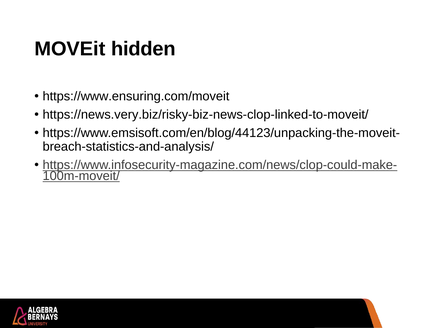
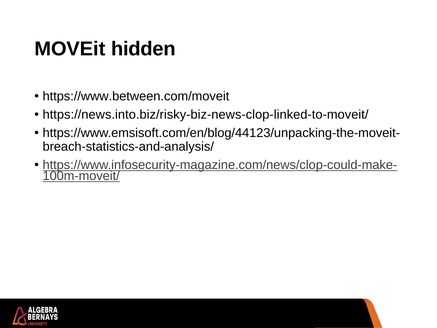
https://www.ensuring.com/moveit: https://www.ensuring.com/moveit -> https://www.between.com/moveit
https://news.very.biz/risky-biz-news-clop-linked-to-moveit/: https://news.very.biz/risky-biz-news-clop-linked-to-moveit/ -> https://news.into.biz/risky-biz-news-clop-linked-to-moveit/
